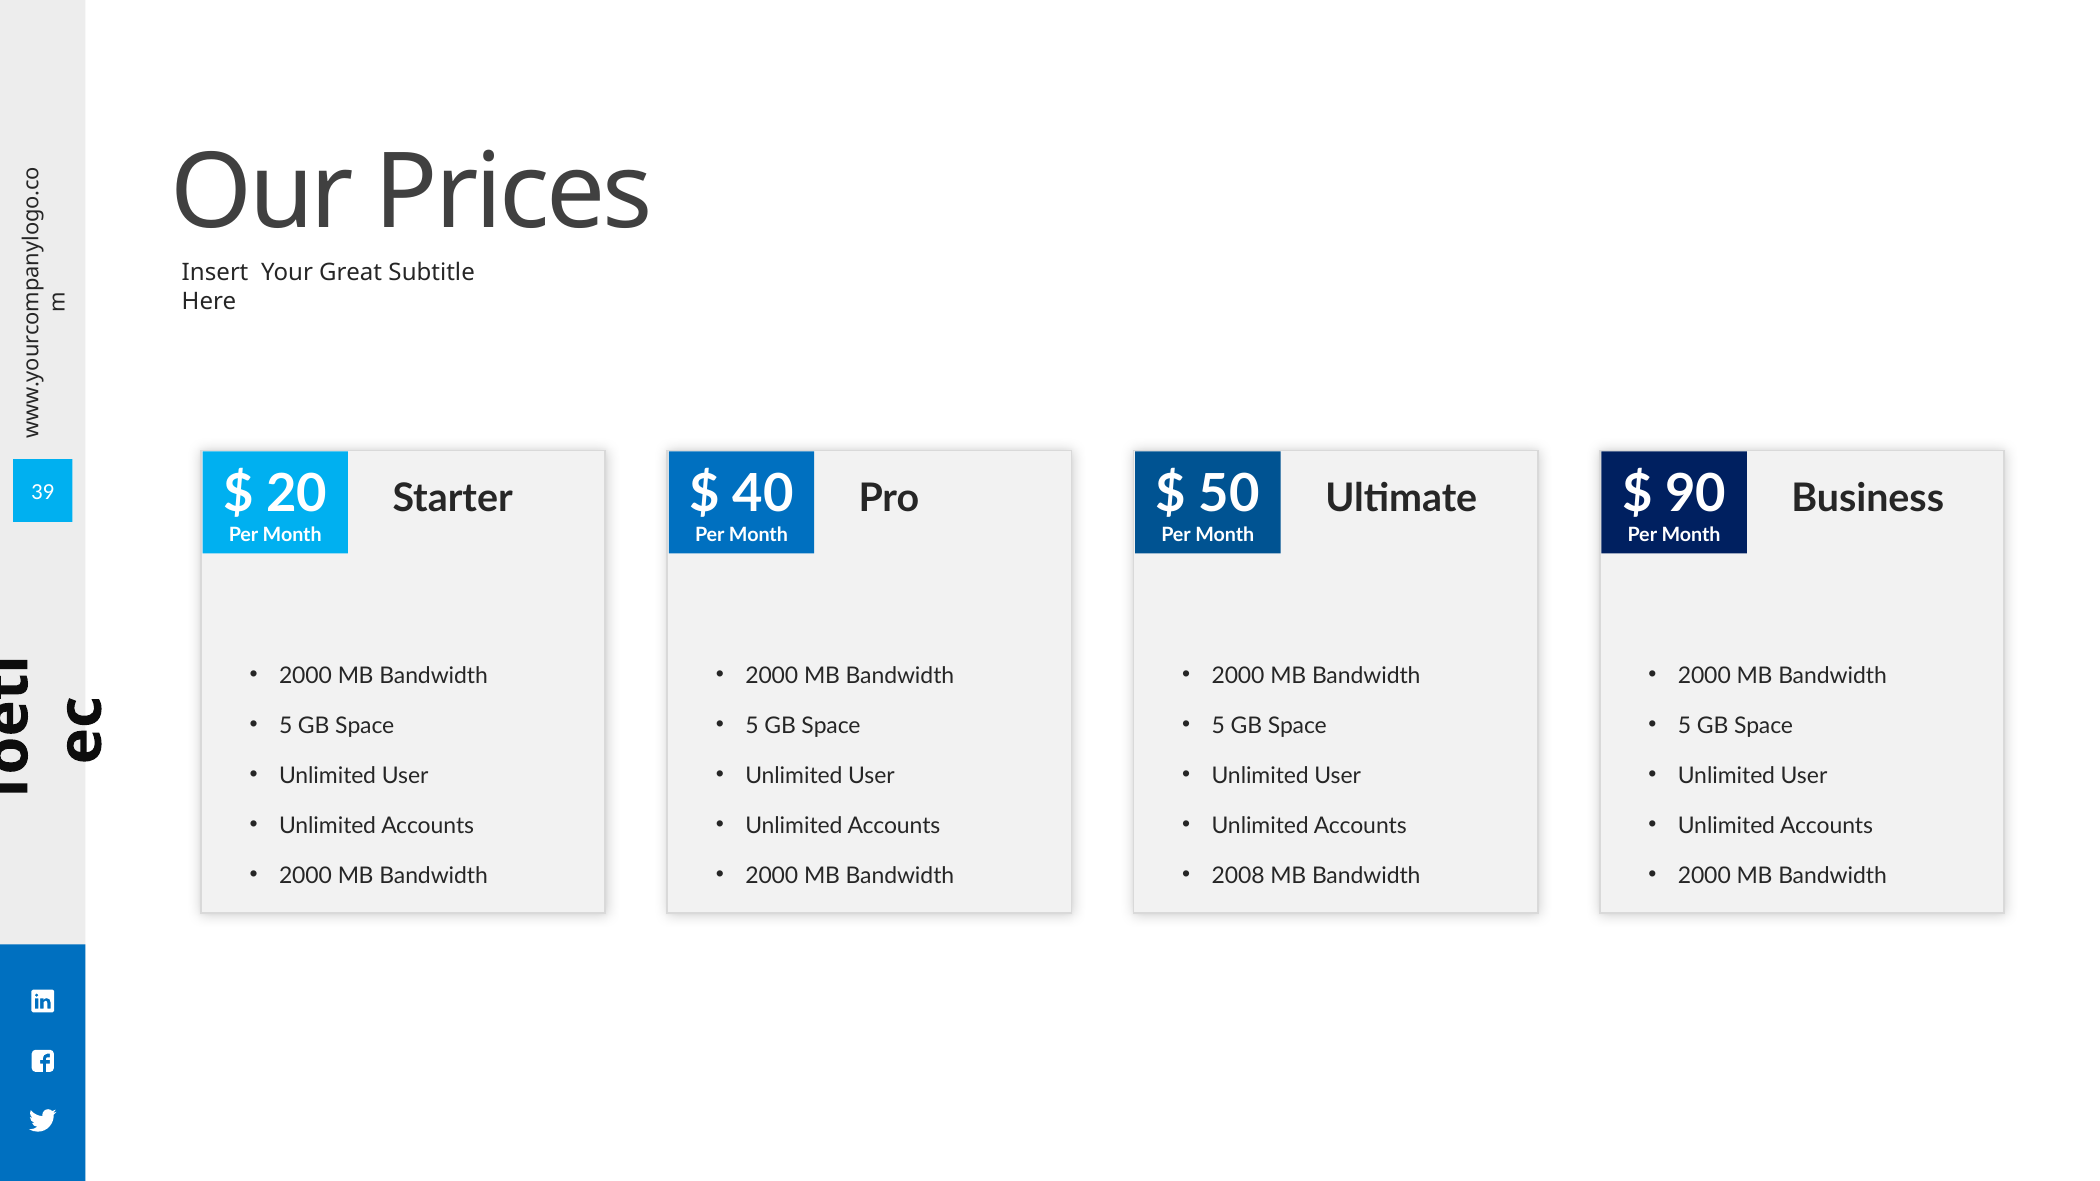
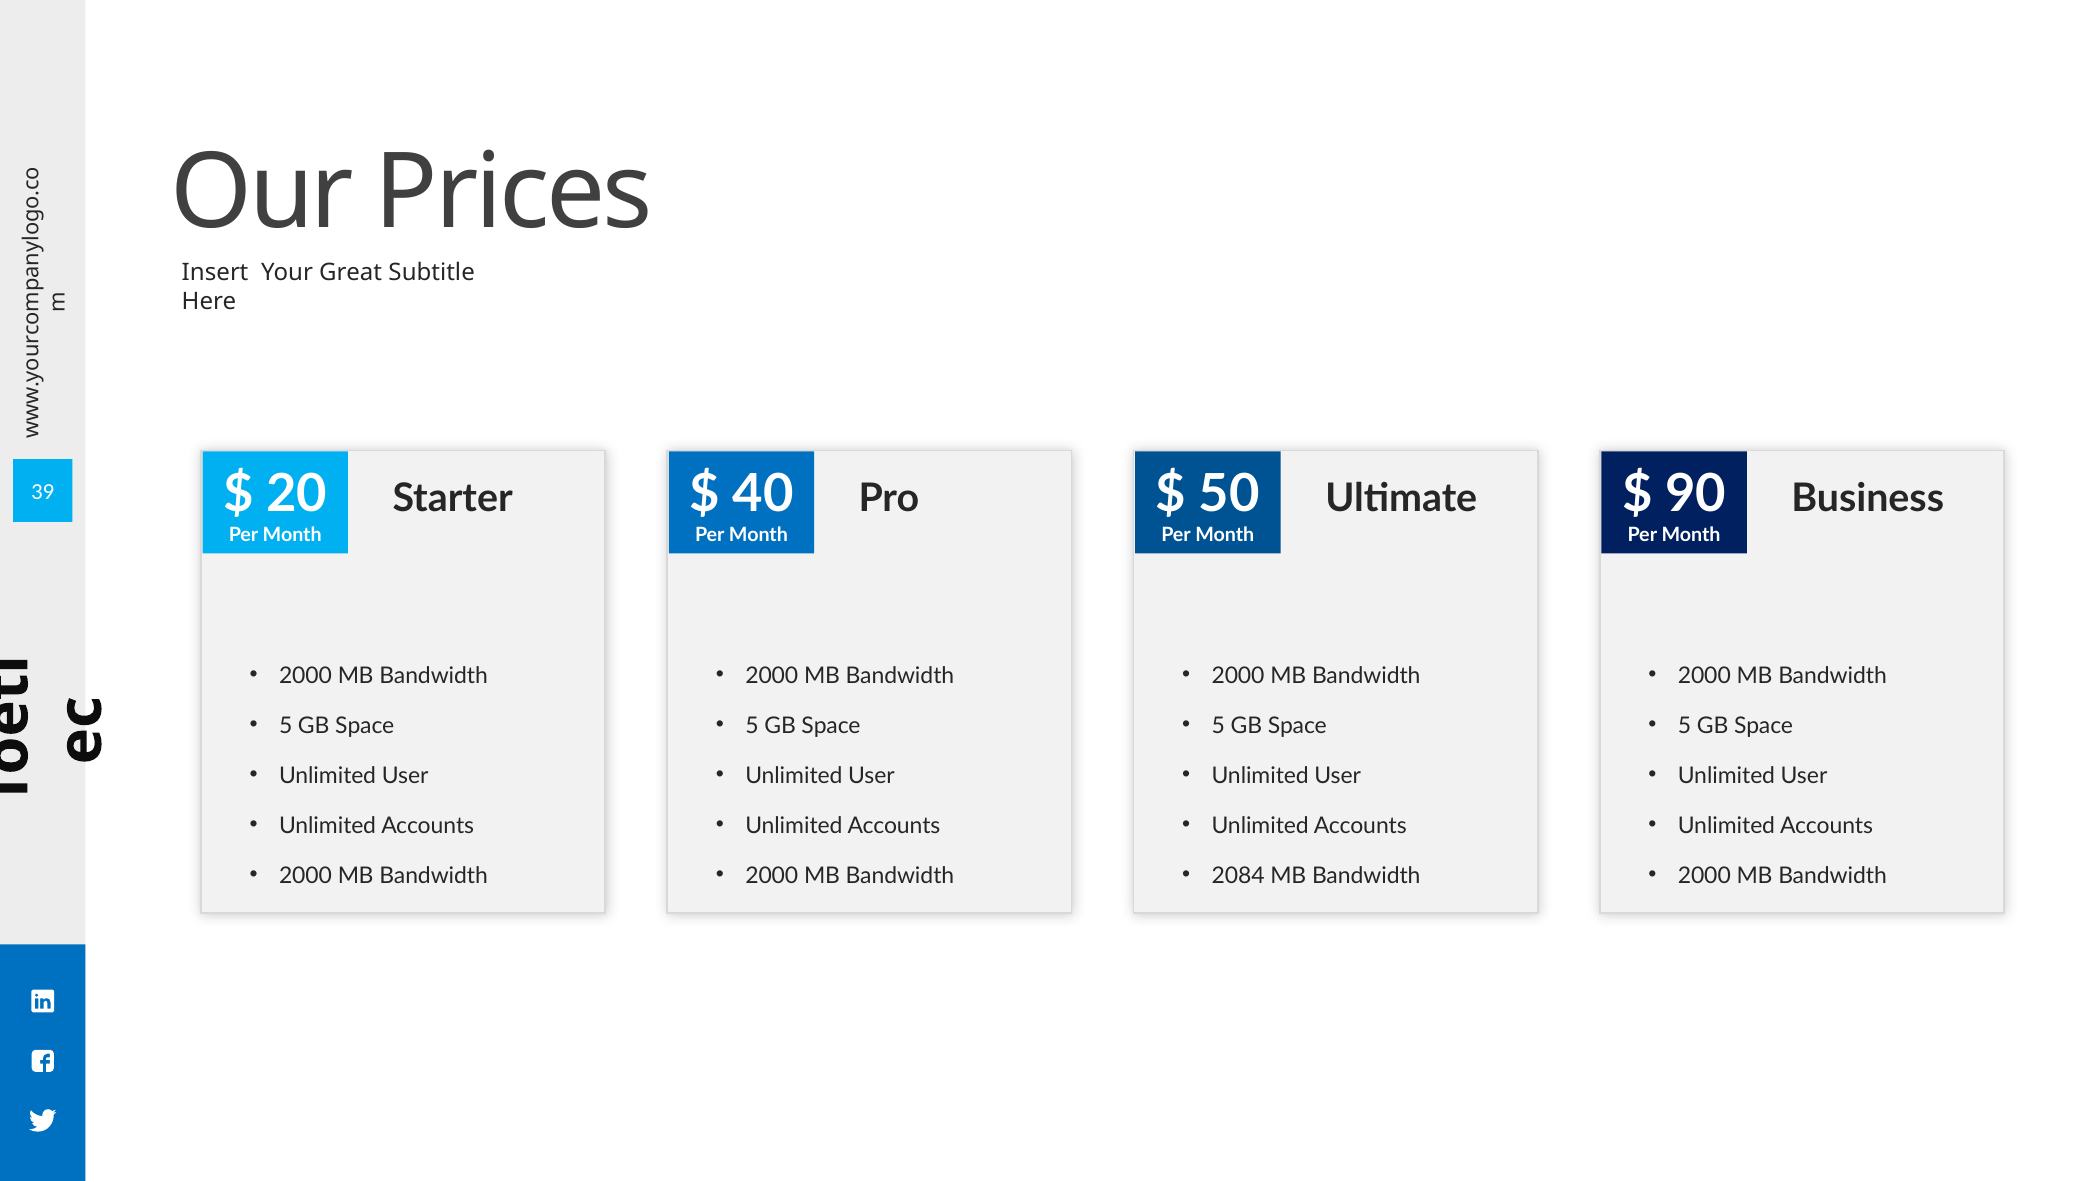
2008: 2008 -> 2084
